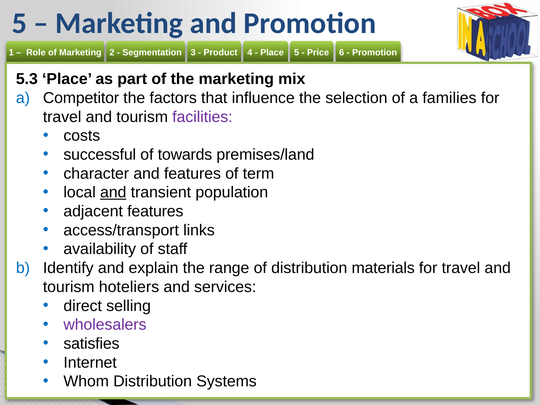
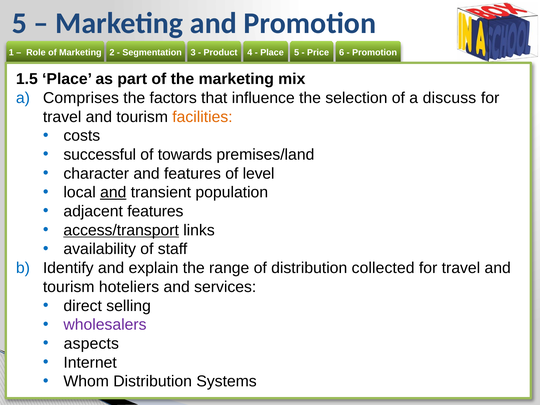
5.3: 5.3 -> 1.5
Competitor: Competitor -> Comprises
families: families -> discuss
facilities colour: purple -> orange
term: term -> level
access/transport underline: none -> present
materials: materials -> collected
satisfies: satisfies -> aspects
